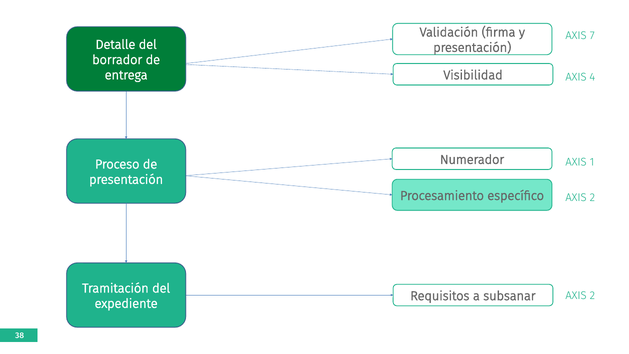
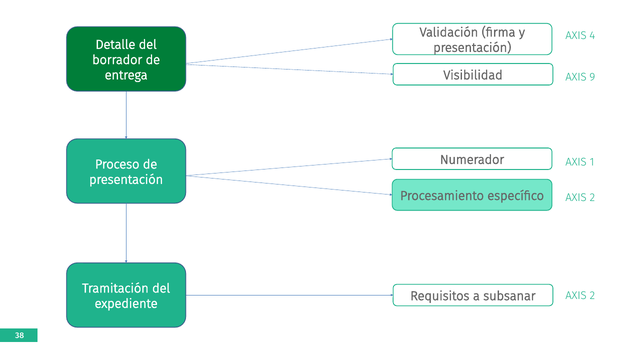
7: 7 -> 4
4: 4 -> 9
